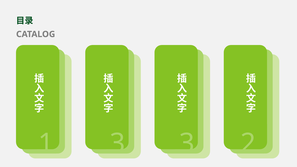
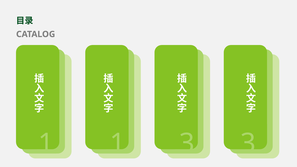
1 3: 3 -> 1
3 2: 2 -> 3
